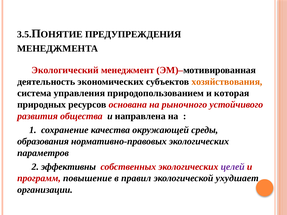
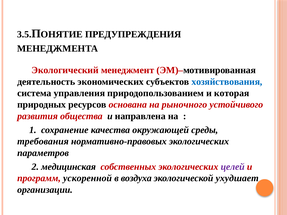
хозяйствования colour: orange -> blue
образования: образования -> требования
эффективны: эффективны -> медицинская
повышение: повышение -> ускоренной
правил: правил -> воздуха
